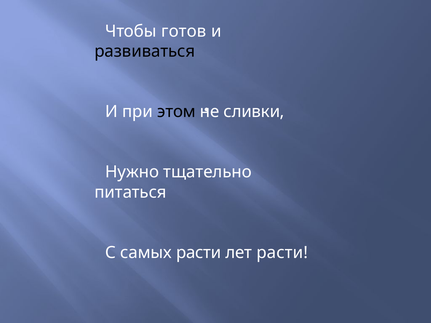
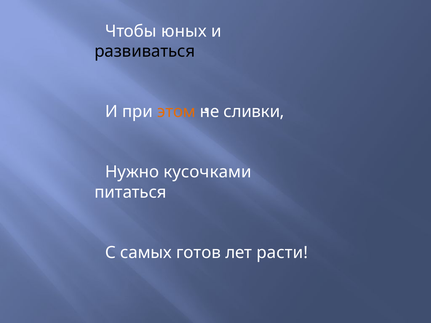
готов: готов -> юных
этом colour: black -> orange
тщательно: тщательно -> кусочками
самых расти: расти -> готов
